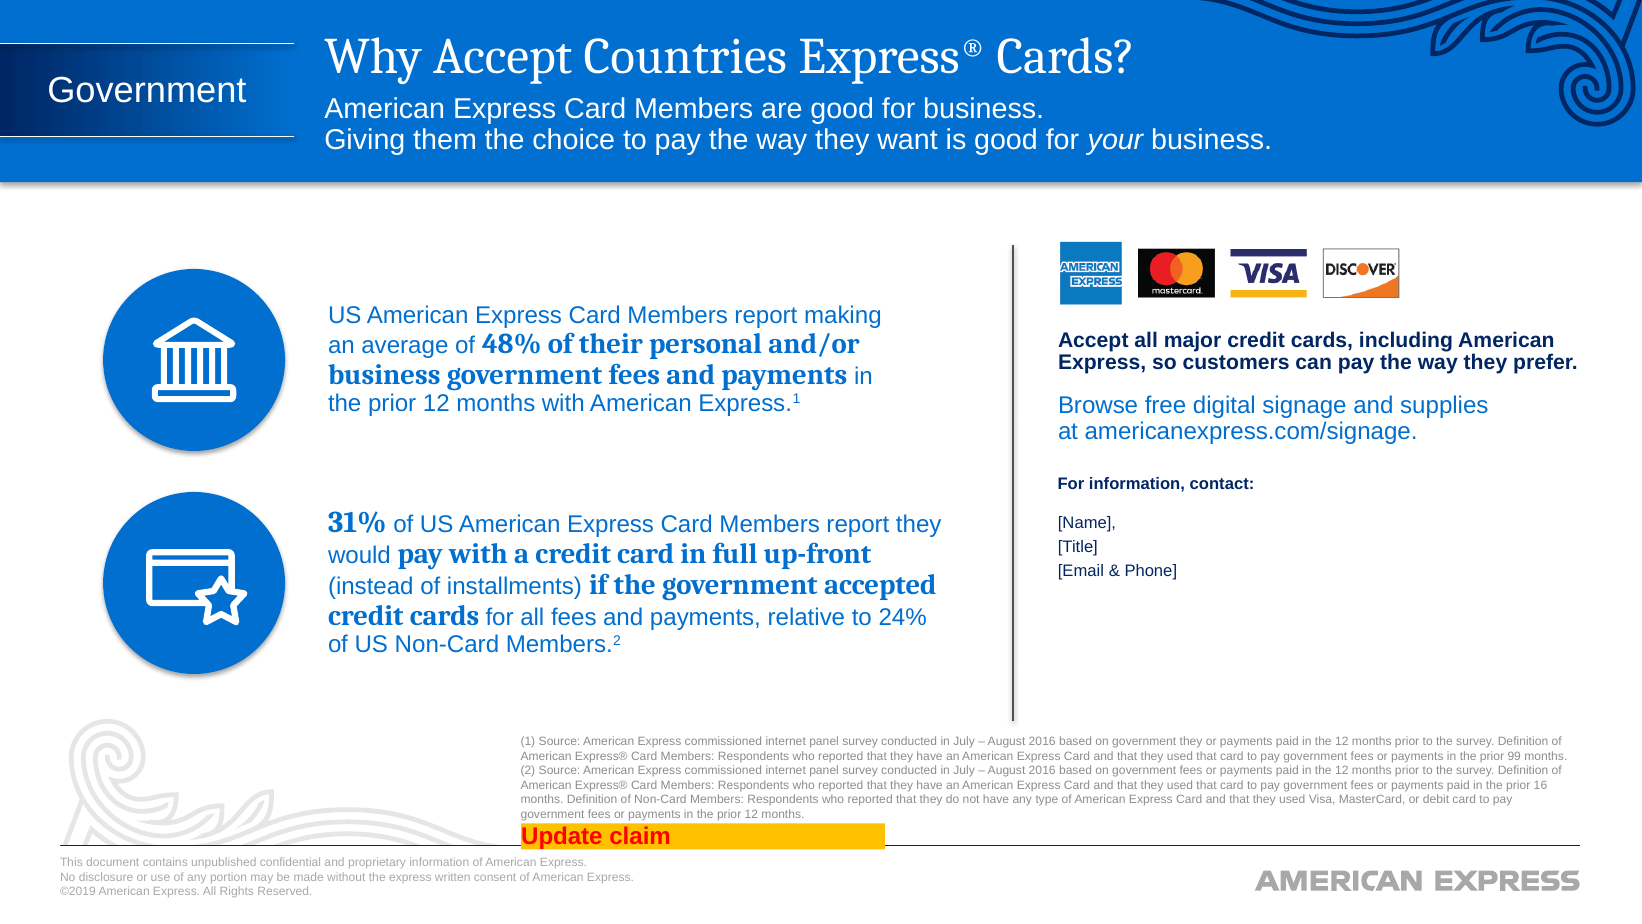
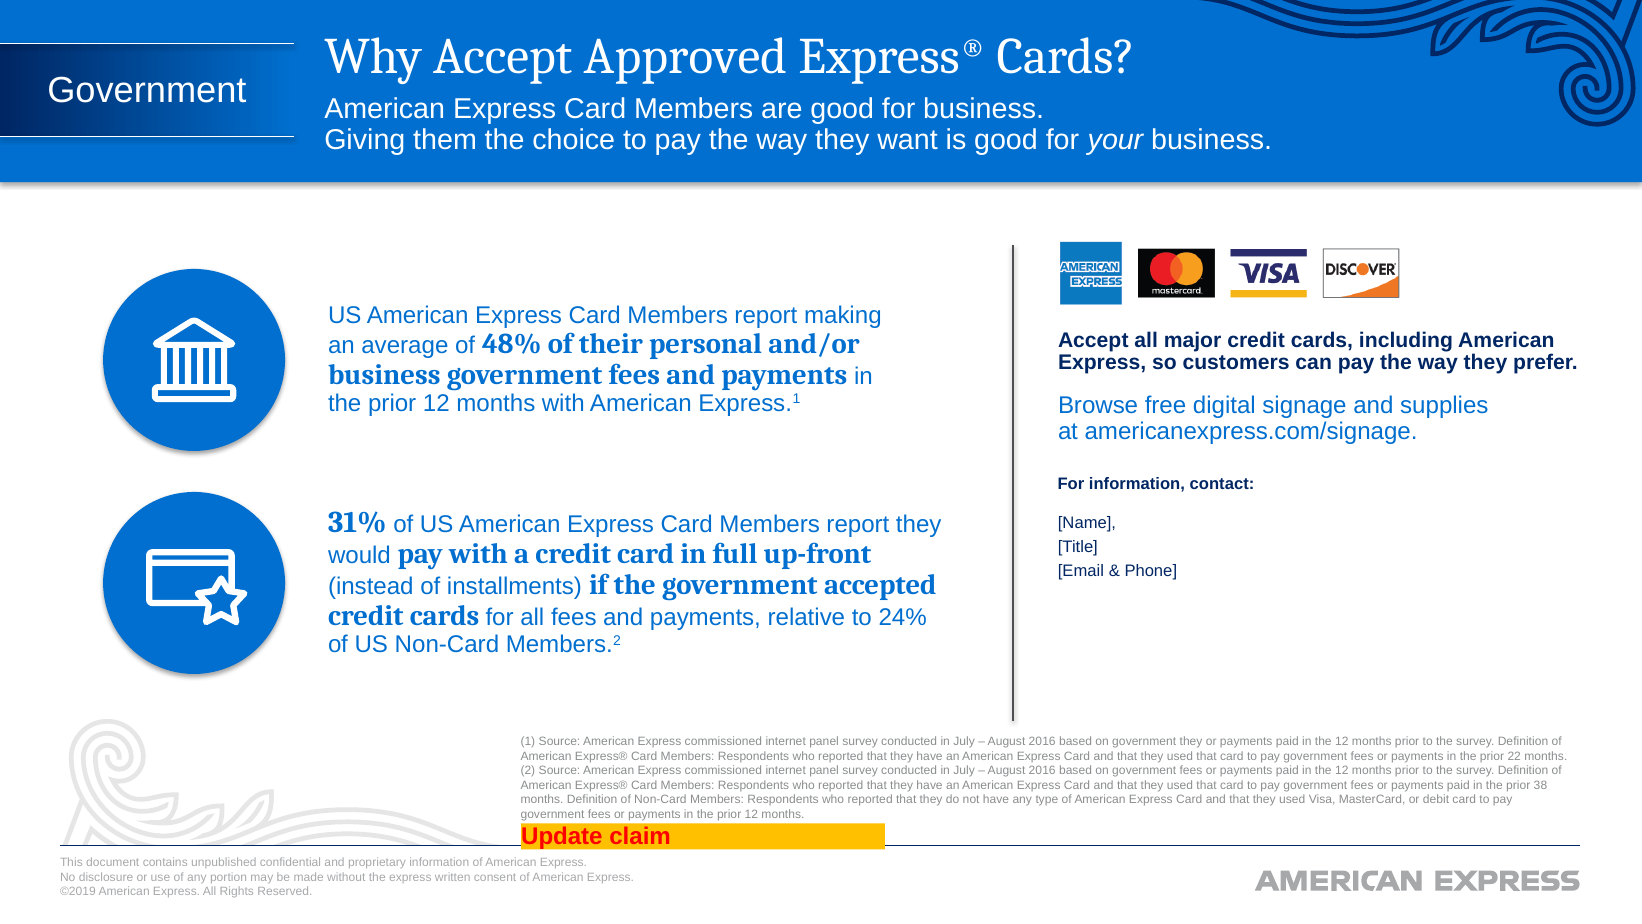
Countries: Countries -> Approved
99: 99 -> 22
16: 16 -> 38
